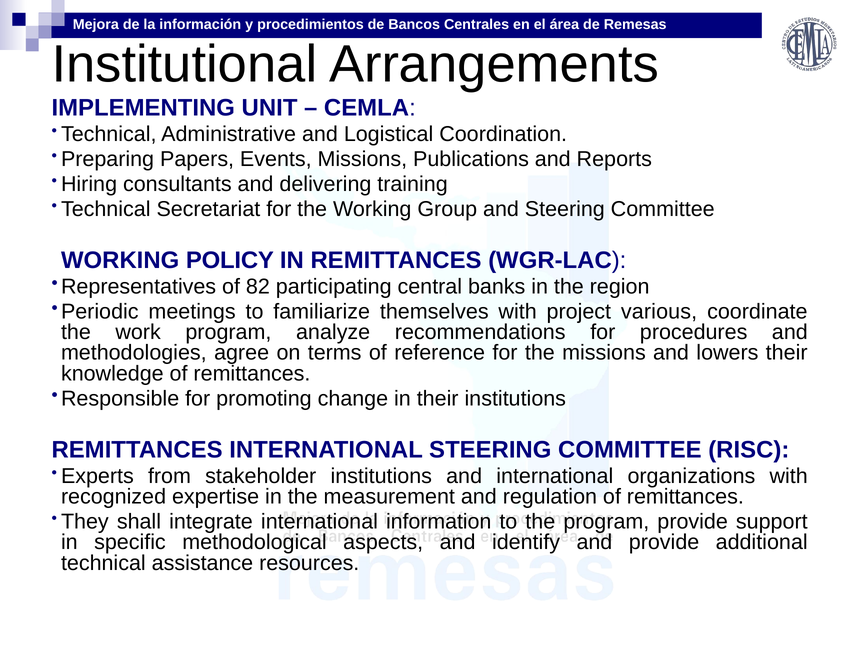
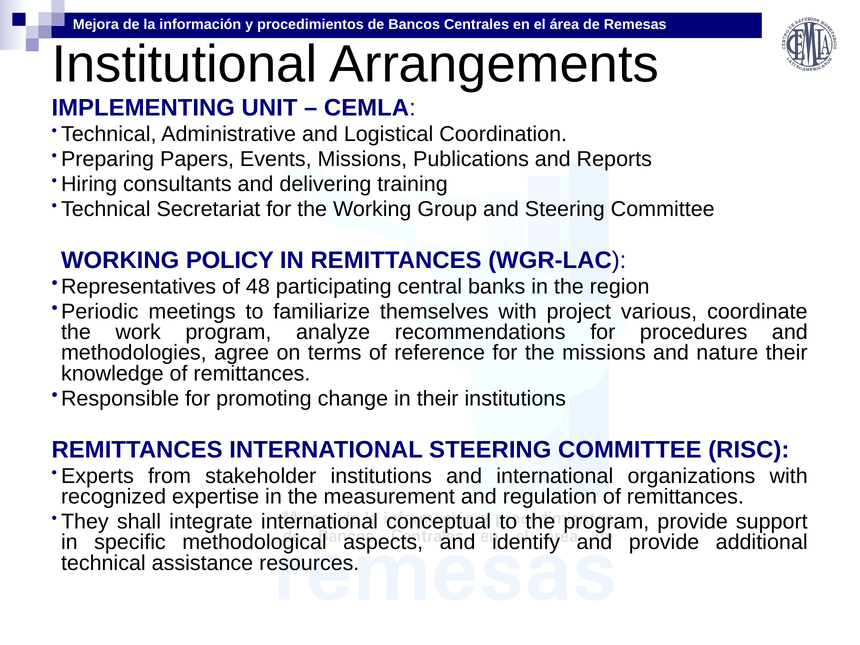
82: 82 -> 48
lowers: lowers -> nature
information: information -> conceptual
